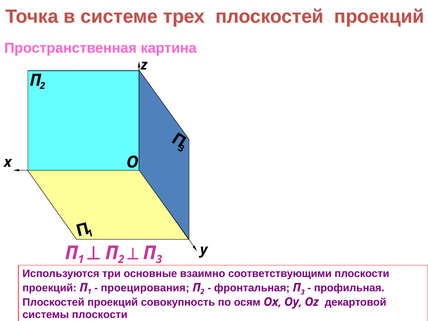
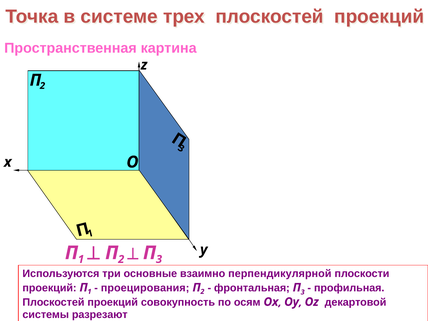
соответствующими: соответствующими -> перпендикулярной
системы плоскости: плоскости -> разрезают
